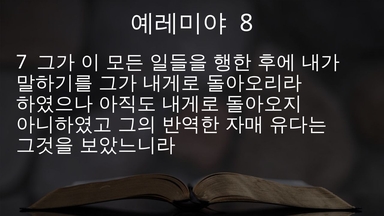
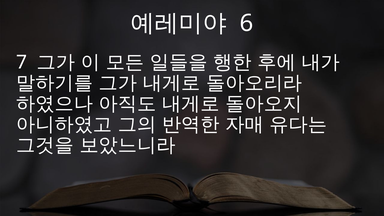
8: 8 -> 6
